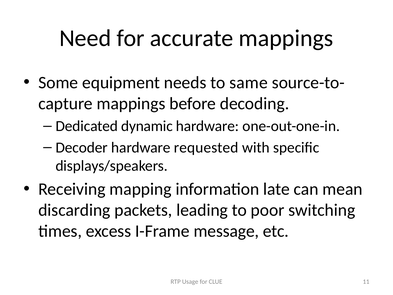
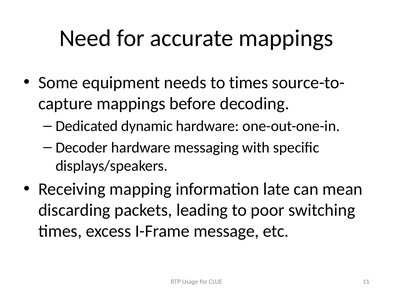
to same: same -> times
requested: requested -> messaging
